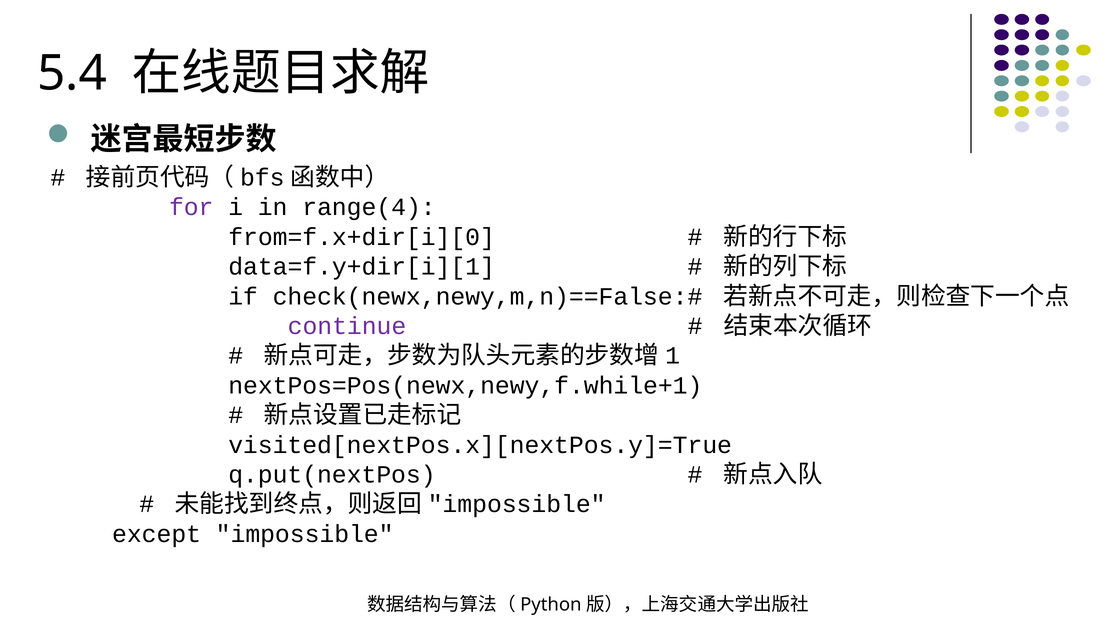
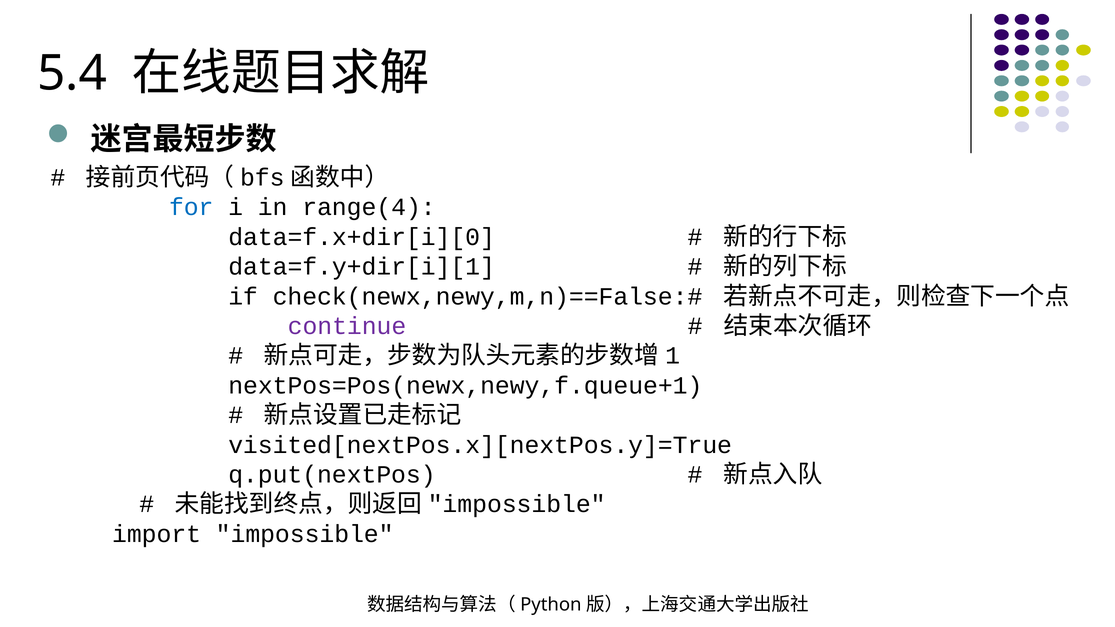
for colour: purple -> blue
from=f.x+dir[i][0: from=f.x+dir[i][0 -> data=f.x+dir[i][0
nextPos=Pos(newx,newy,f.while+1: nextPos=Pos(newx,newy,f.while+1 -> nextPos=Pos(newx,newy,f.queue+1
except: except -> import
